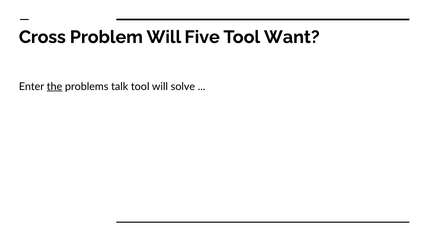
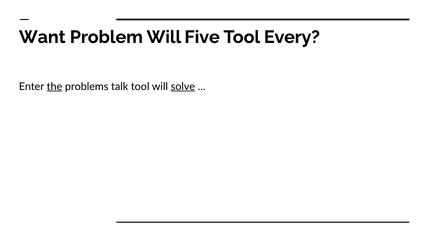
Cross: Cross -> Want
Want: Want -> Every
solve underline: none -> present
